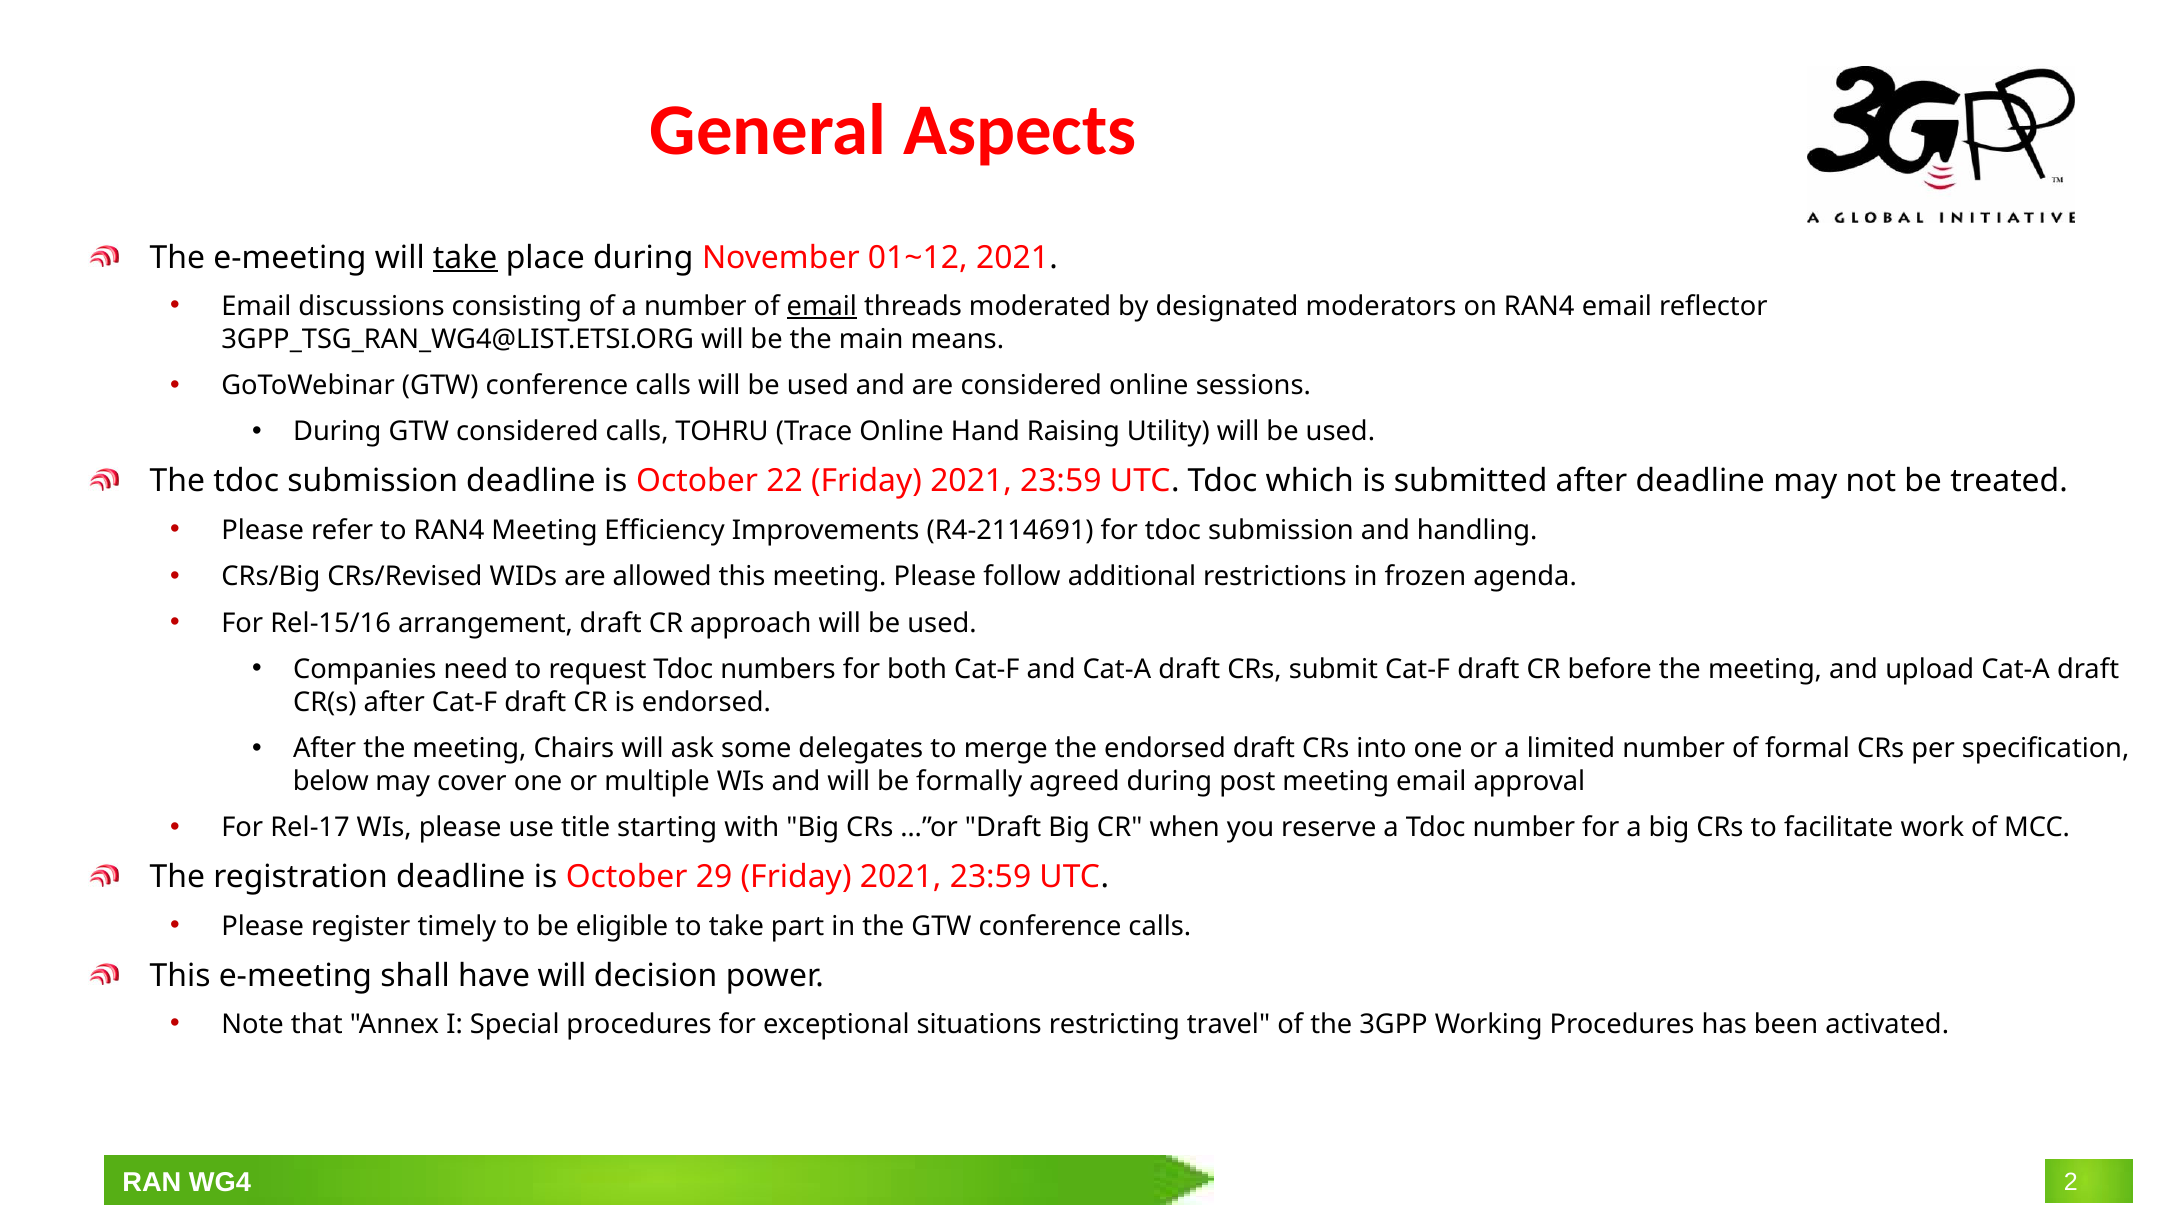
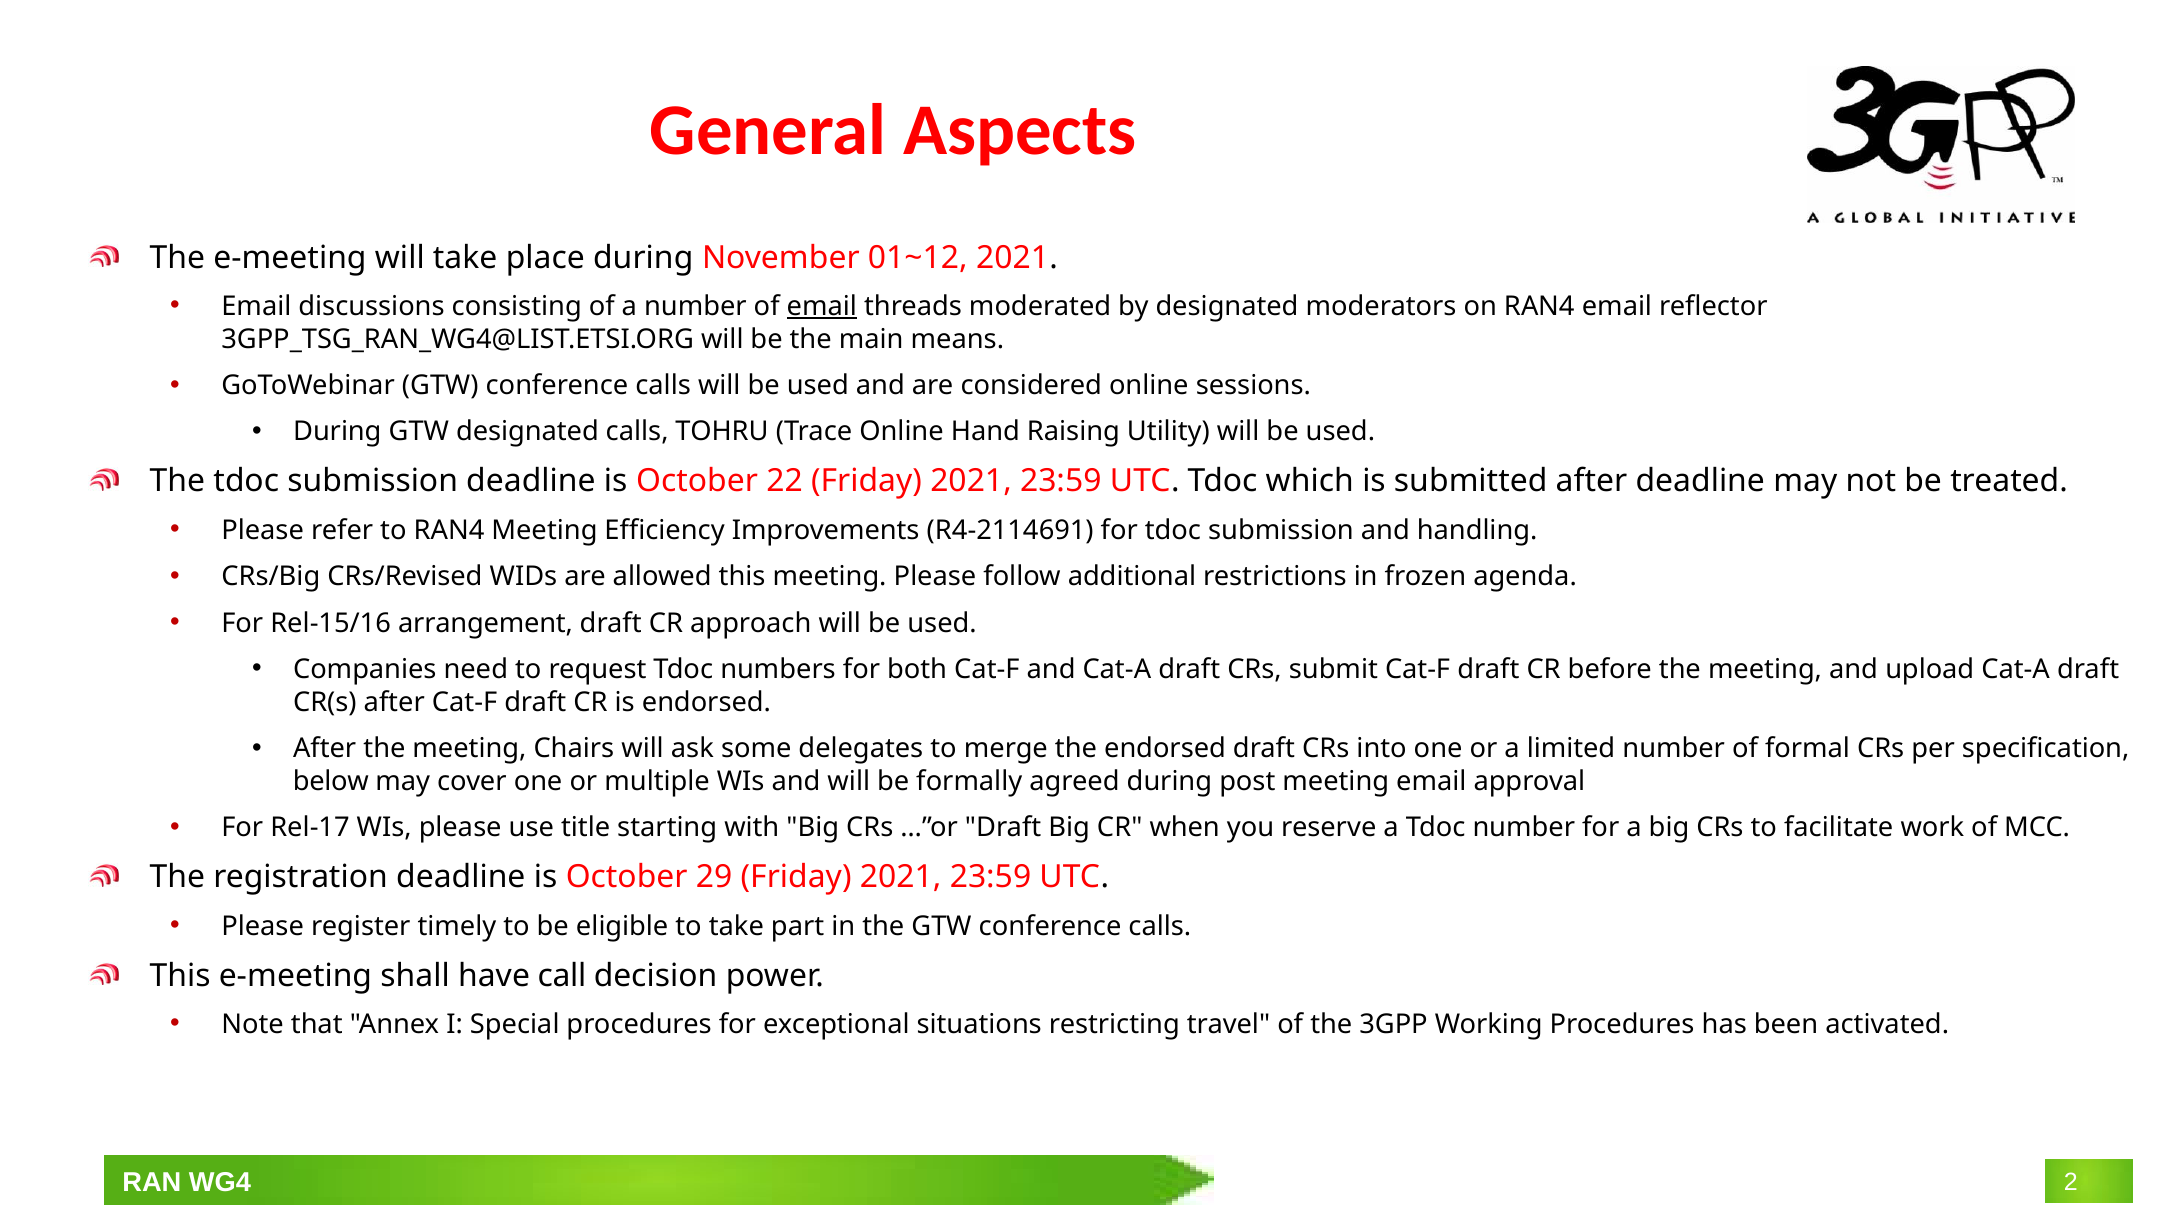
take at (465, 258) underline: present -> none
GTW considered: considered -> designated
have will: will -> call
